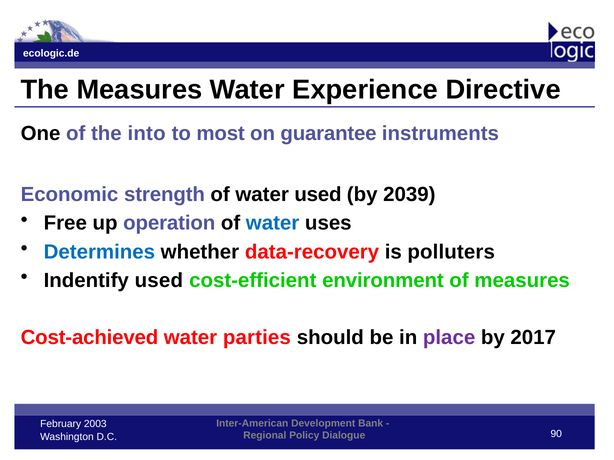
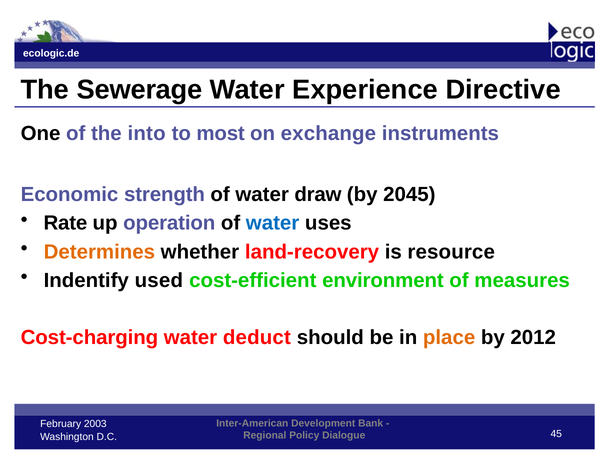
The Measures: Measures -> Sewerage
guarantee: guarantee -> exchange
water used: used -> draw
2039: 2039 -> 2045
Free: Free -> Rate
Determines colour: blue -> orange
data-recovery: data-recovery -> land-recovery
polluters: polluters -> resource
Cost-achieved: Cost-achieved -> Cost-charging
parties: parties -> deduct
place colour: purple -> orange
2017: 2017 -> 2012
90: 90 -> 45
